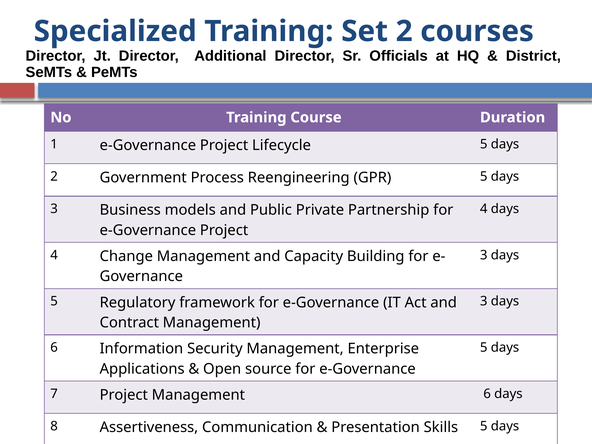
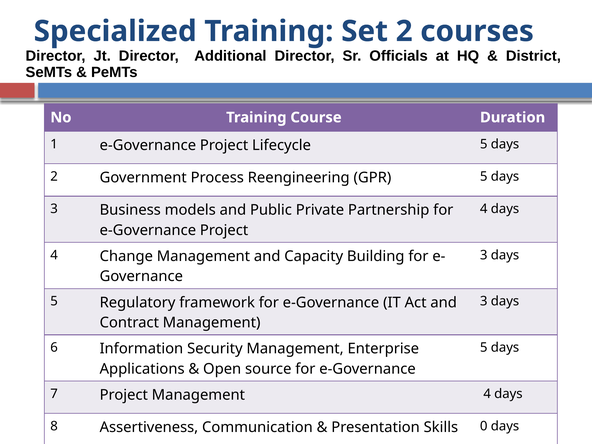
Management 6: 6 -> 4
Skills 5: 5 -> 0
